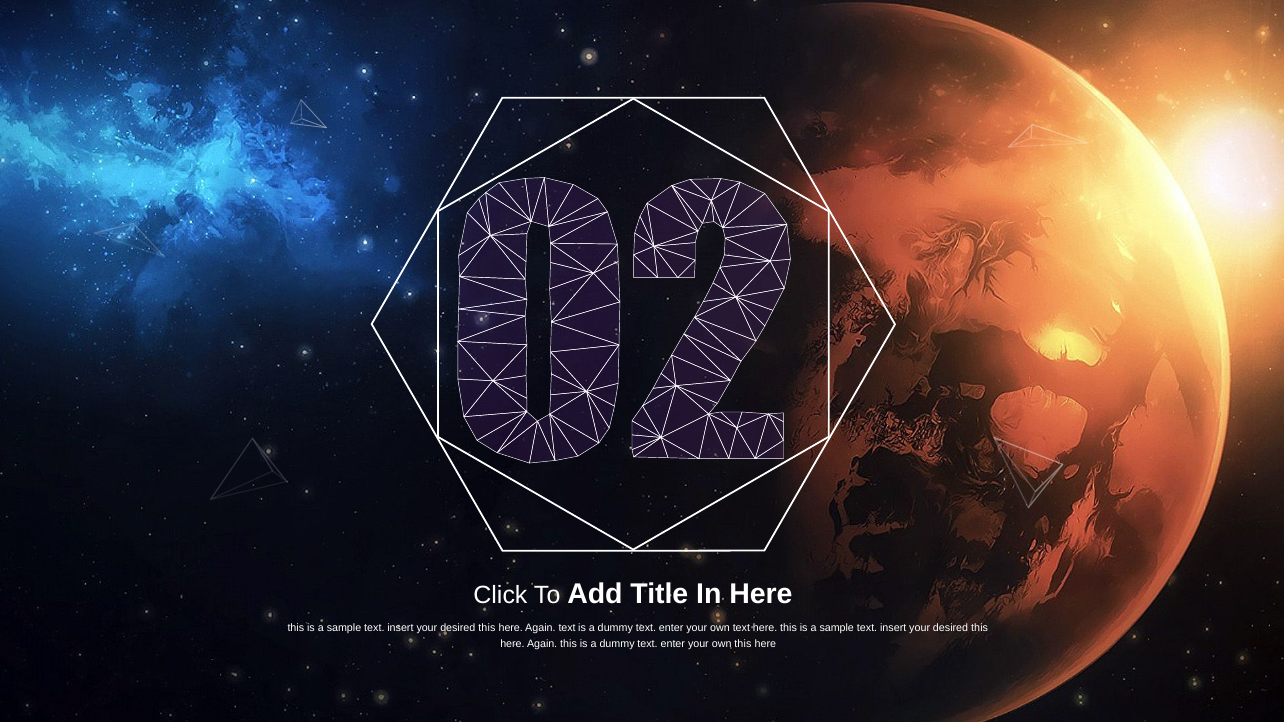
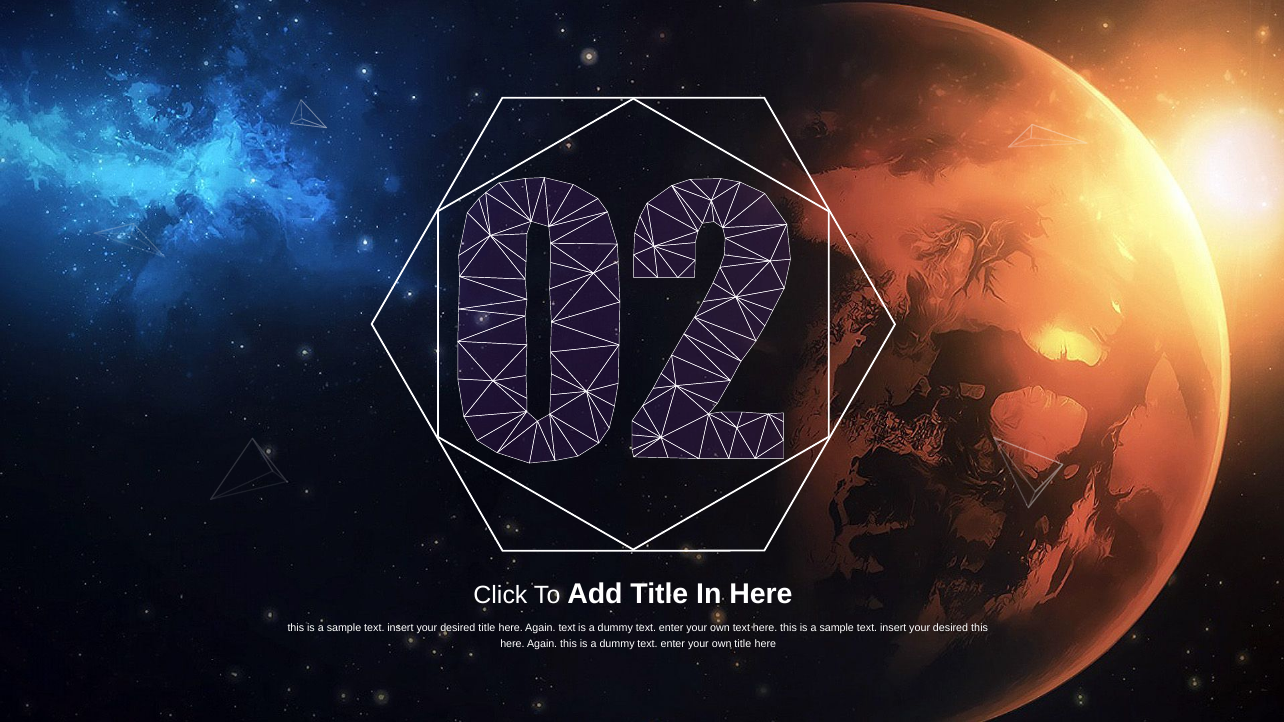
this at (487, 628): this -> title
own this: this -> title
